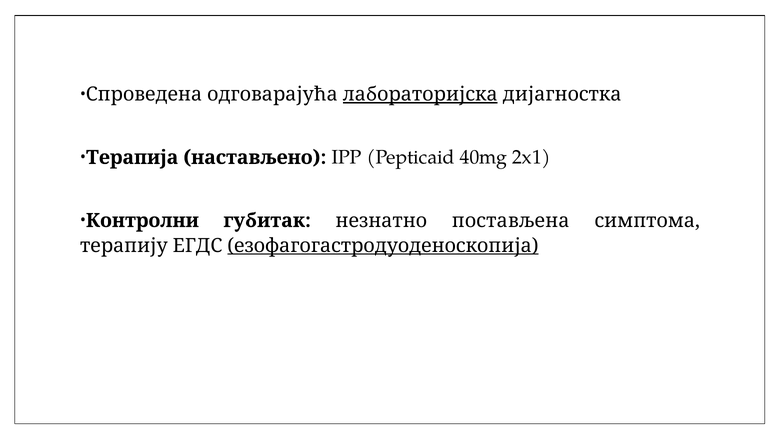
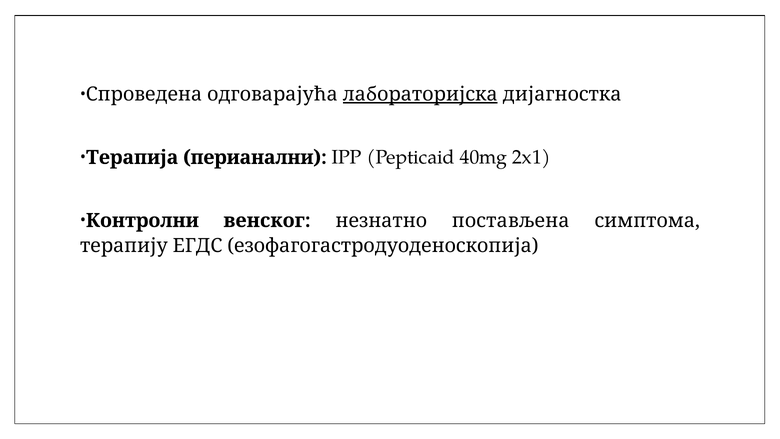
настављено: настављено -> перианални
губитак: губитак -> венског
езофагогастродуоденоскопија underline: present -> none
